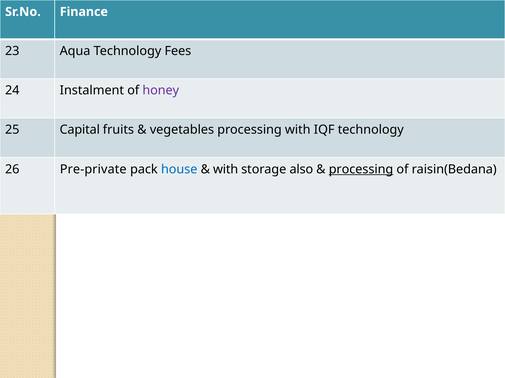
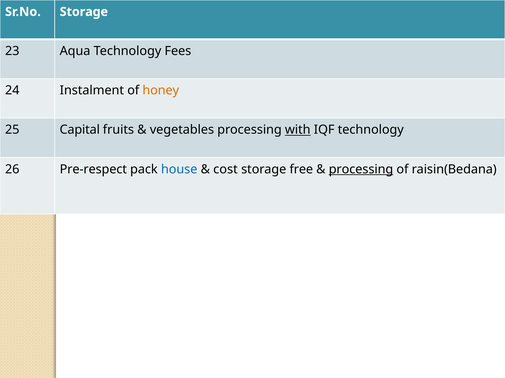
Sr.No Finance: Finance -> Storage
honey colour: purple -> orange
with at (298, 130) underline: none -> present
Pre-private: Pre-private -> Pre-respect
with at (226, 170): with -> cost
also: also -> free
